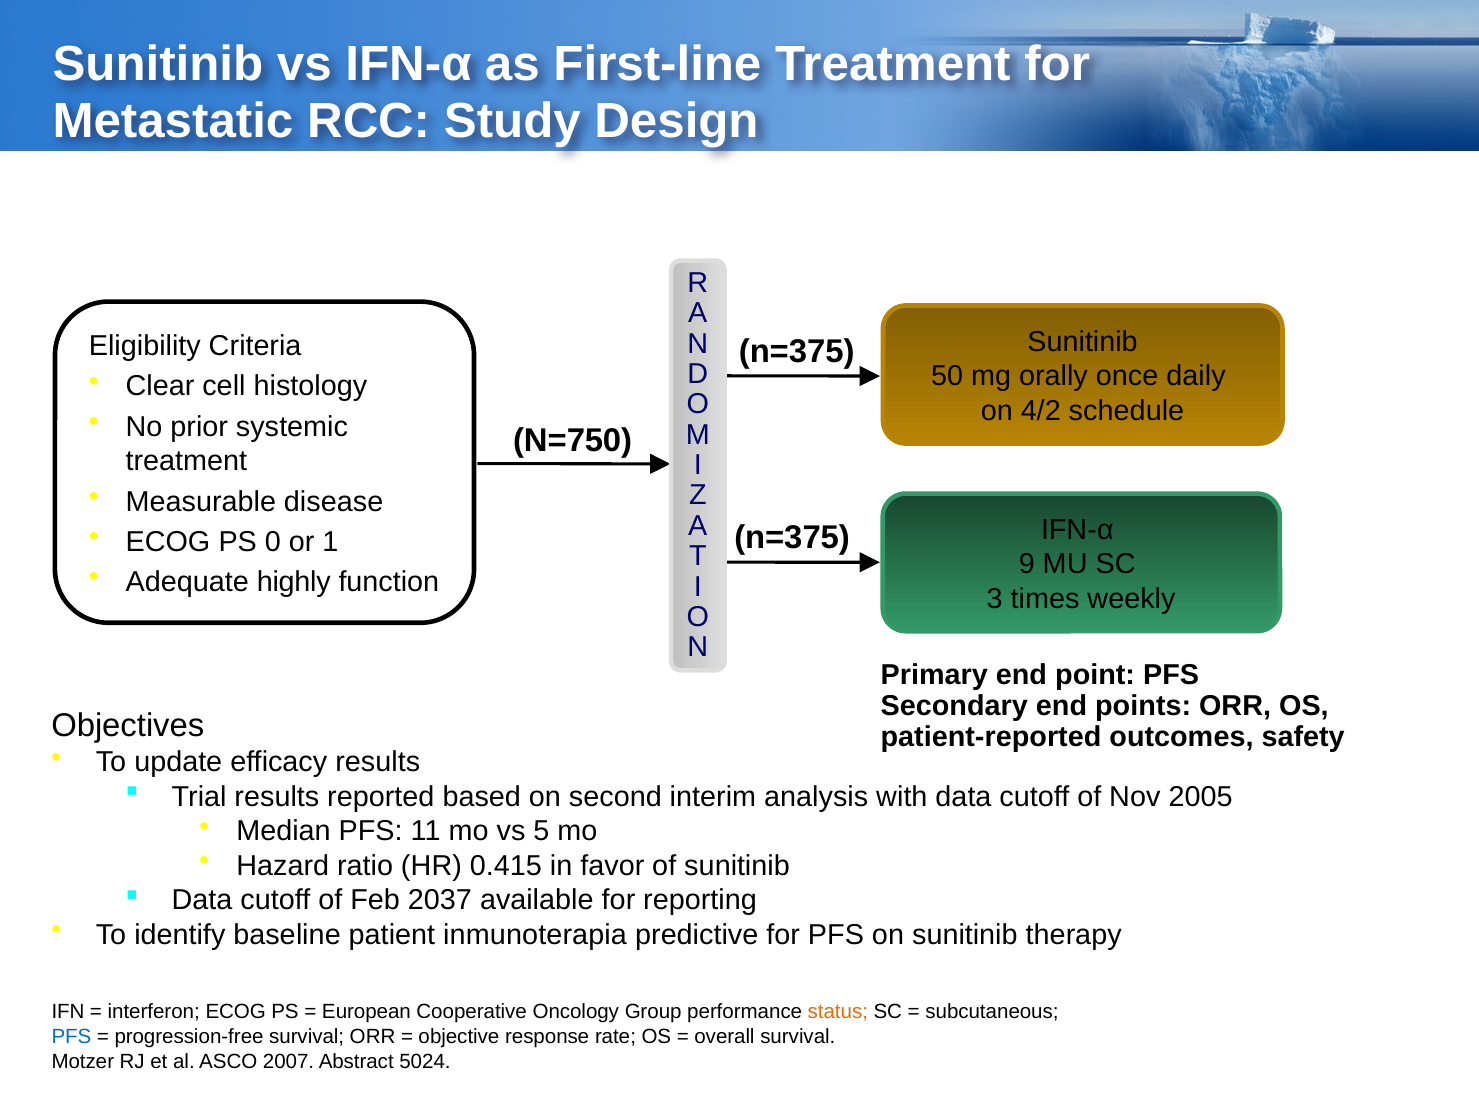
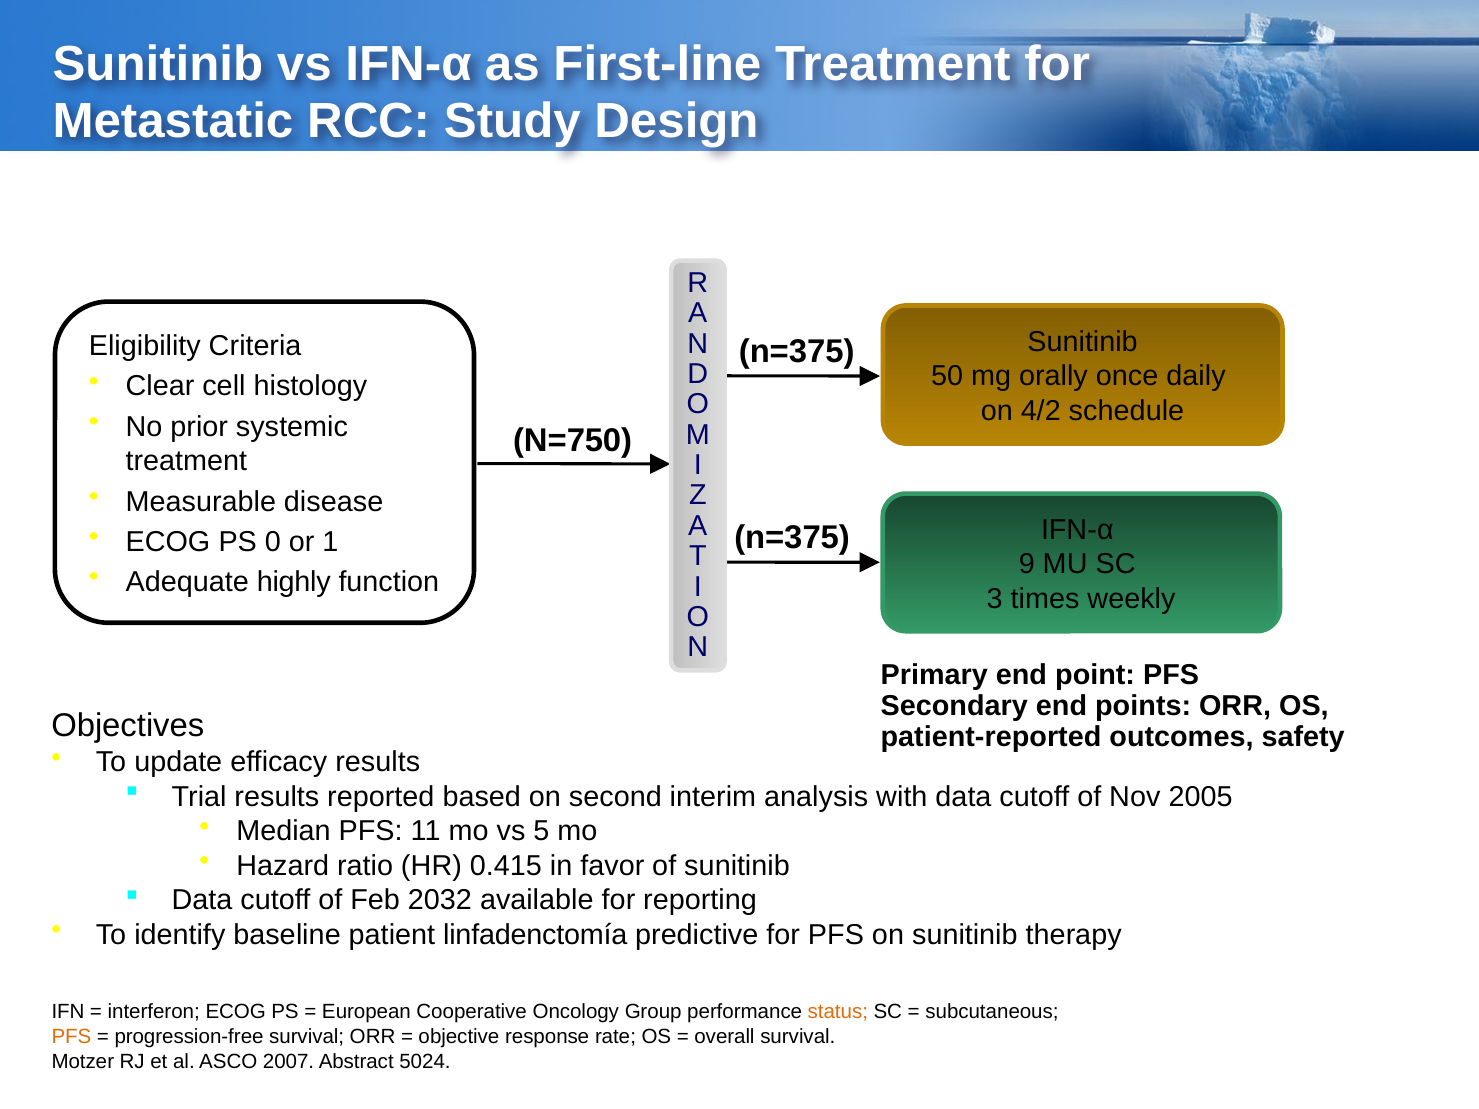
2037: 2037 -> 2032
inmunoterapia: inmunoterapia -> linfadenctomía
PFS at (71, 1037) colour: blue -> orange
